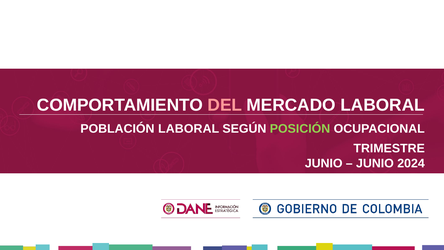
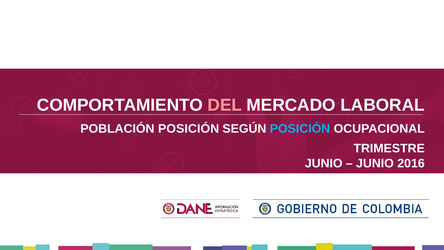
POBLACIÓN LABORAL: LABORAL -> POSICIÓN
POSICIÓN at (300, 129) colour: light green -> light blue
2024: 2024 -> 2016
